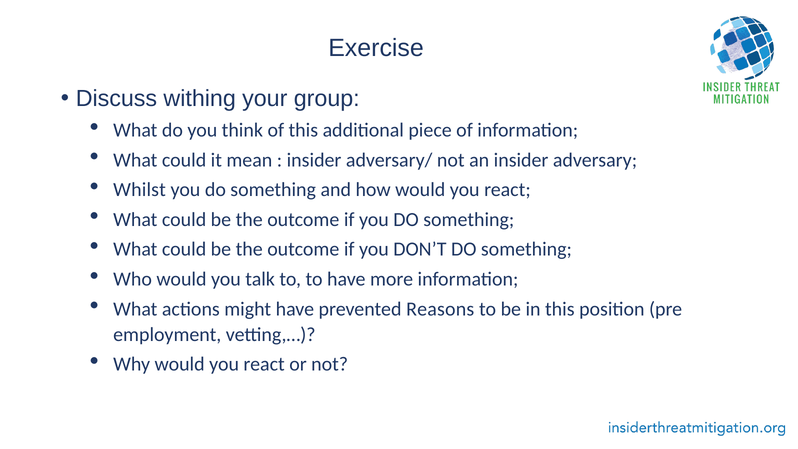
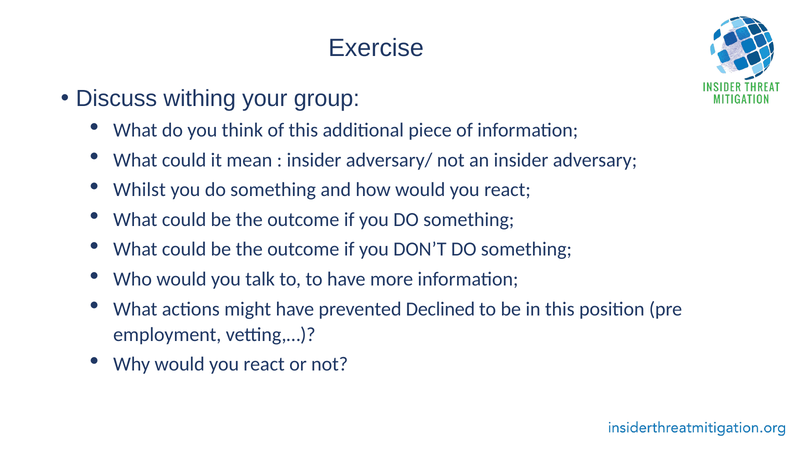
Reasons: Reasons -> Declined
